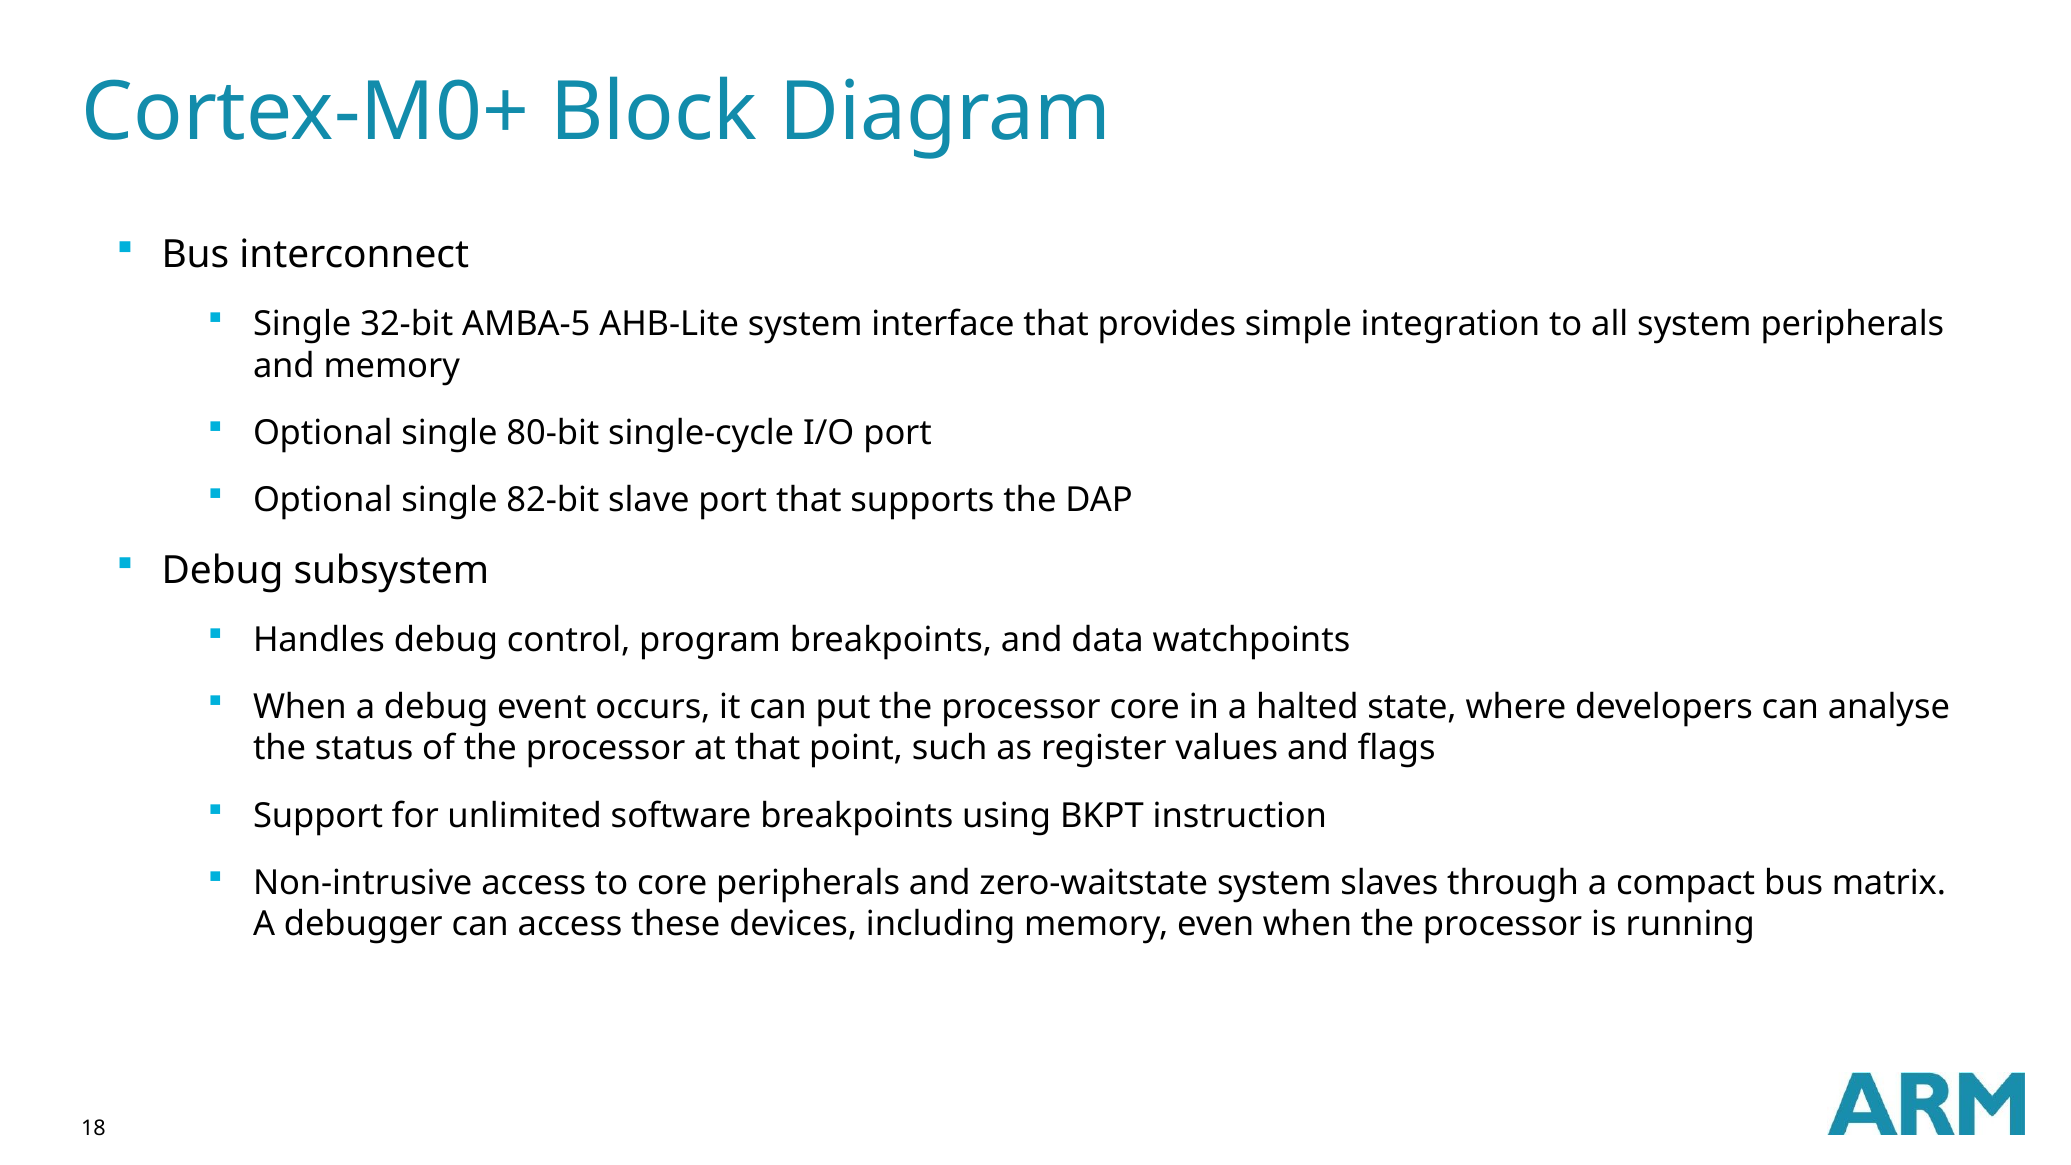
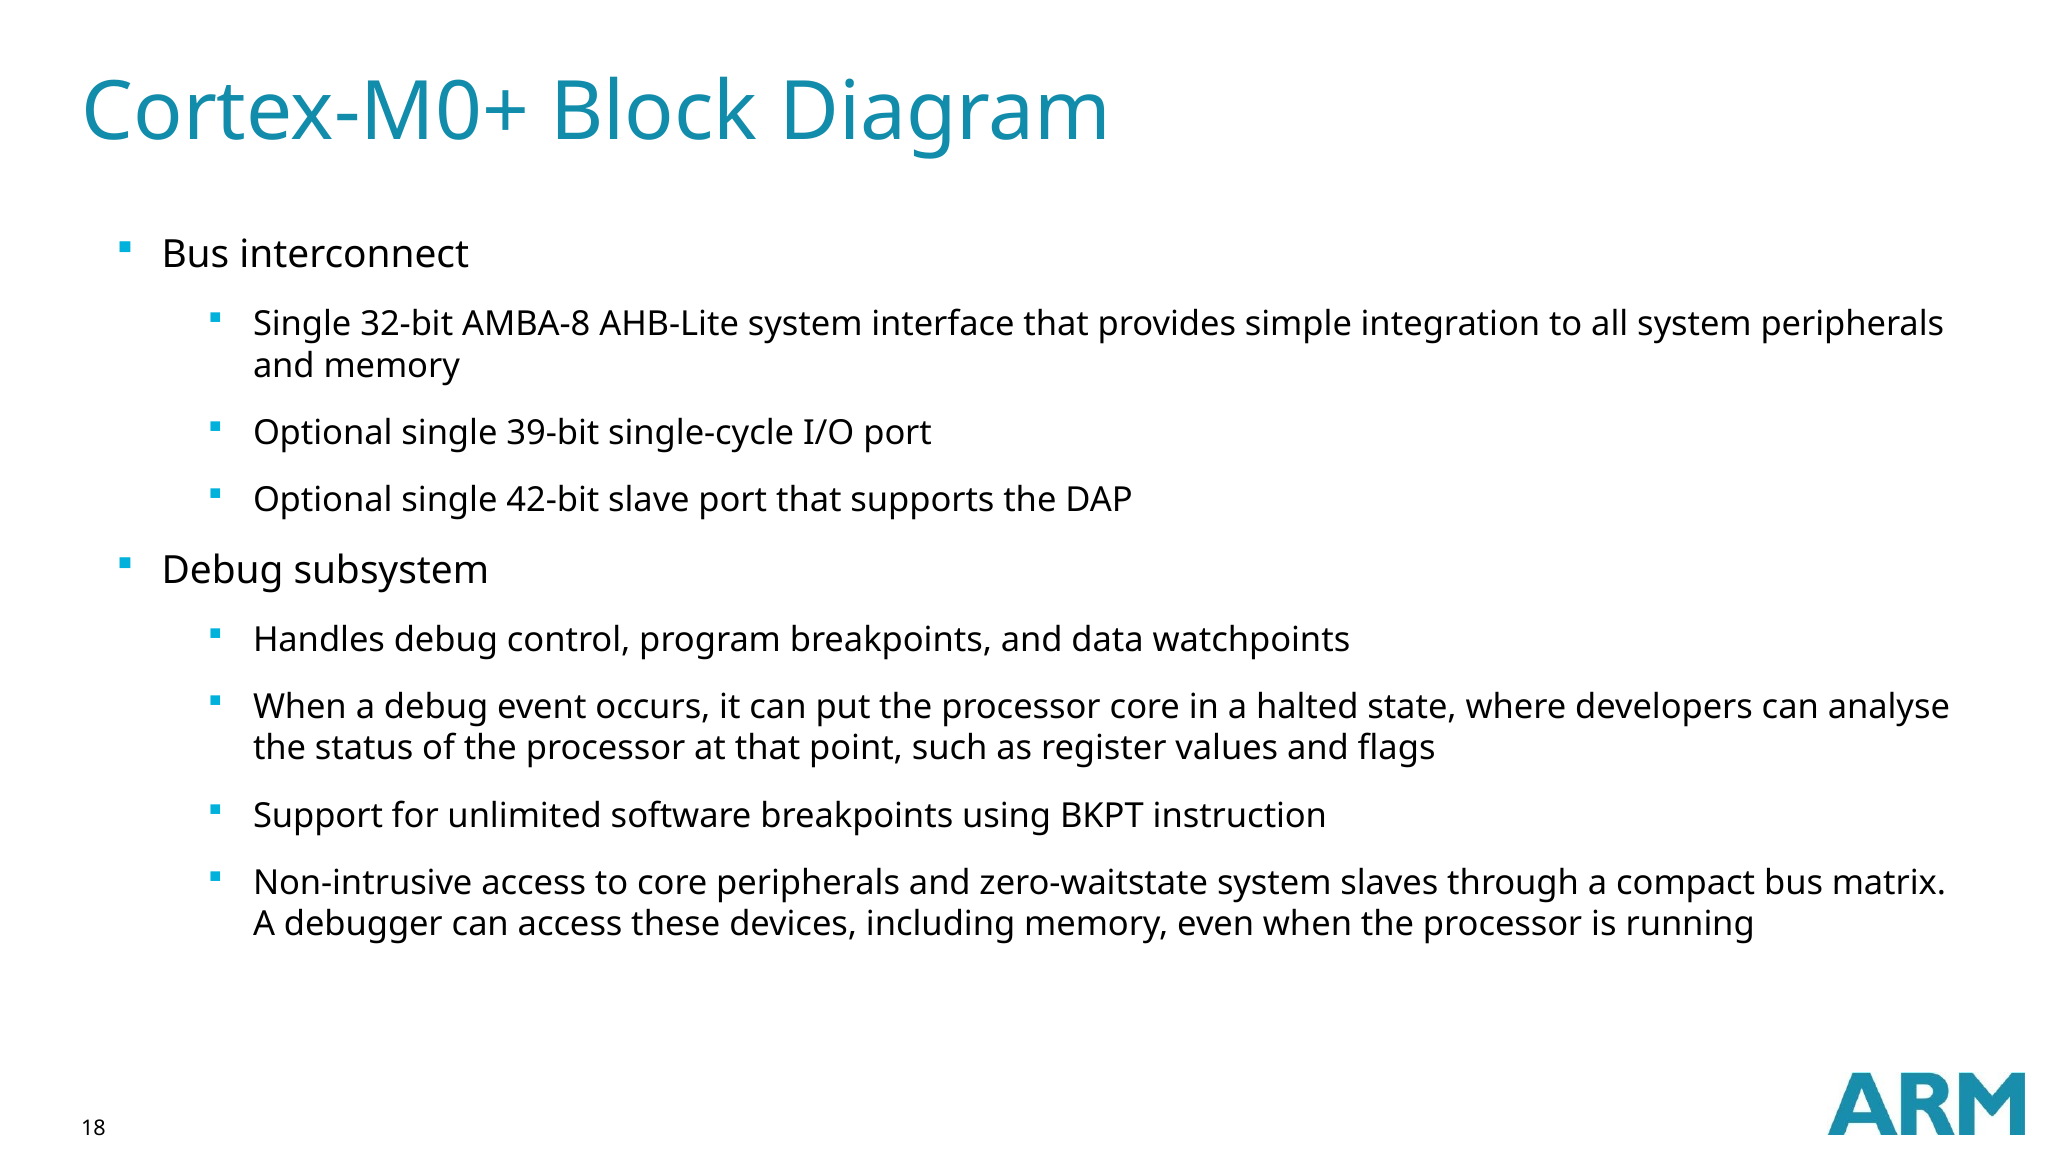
AMBA-5: AMBA-5 -> AMBA-8
80-bit: 80-bit -> 39-bit
82-bit: 82-bit -> 42-bit
